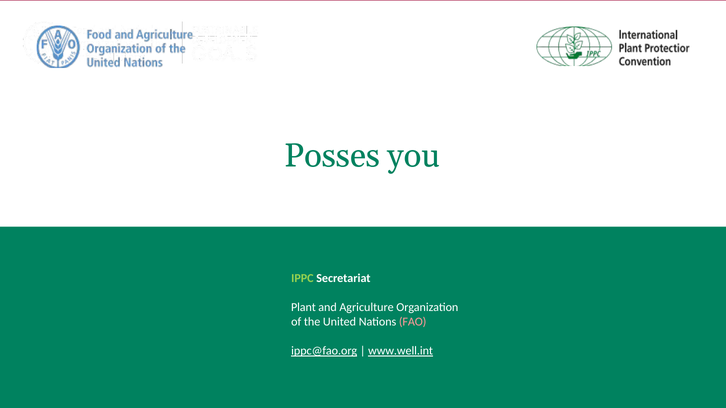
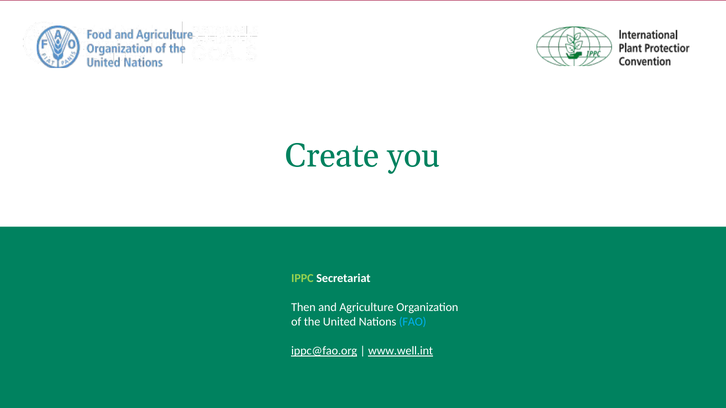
Posses: Posses -> Create
Plant: Plant -> Then
FAO colour: pink -> light blue
